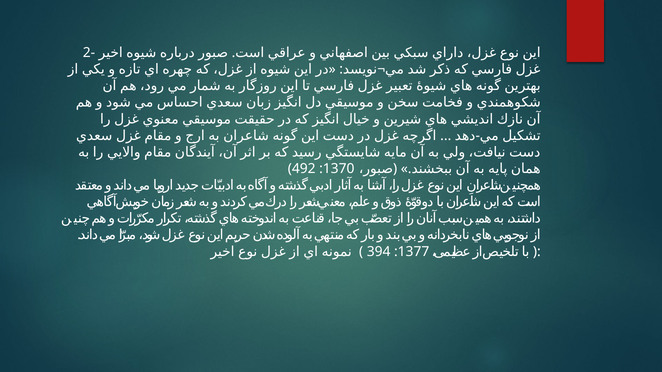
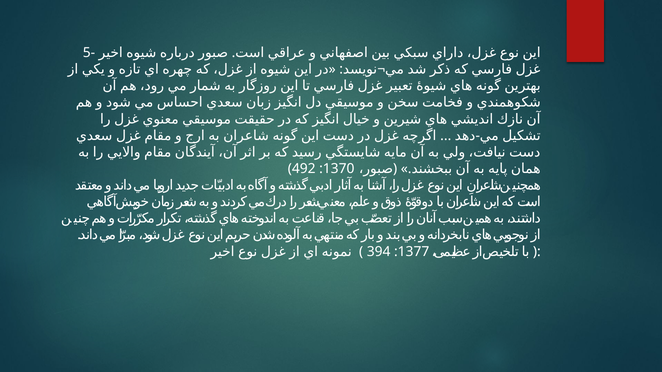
2-: 2- -> 5-
